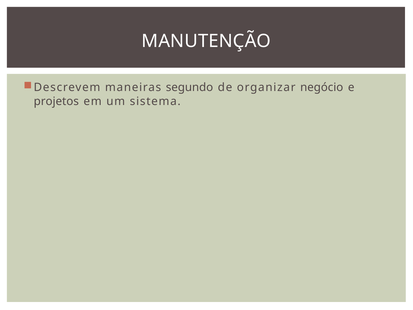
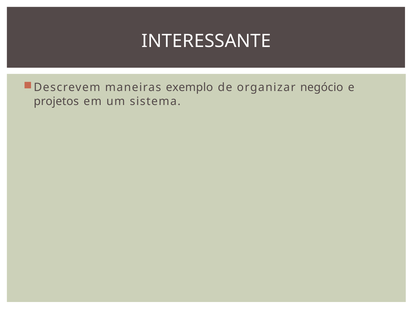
MANUTENÇÃO: MANUTENÇÃO -> INTERESSANTE
segundo: segundo -> exemplo
